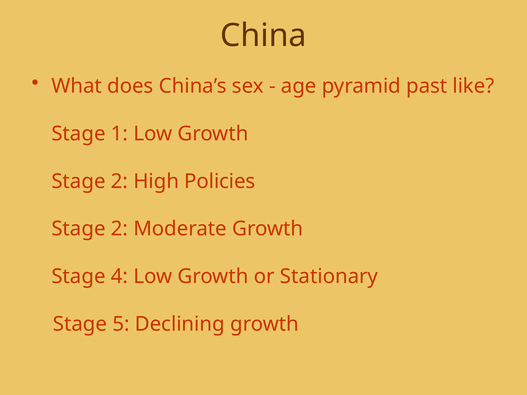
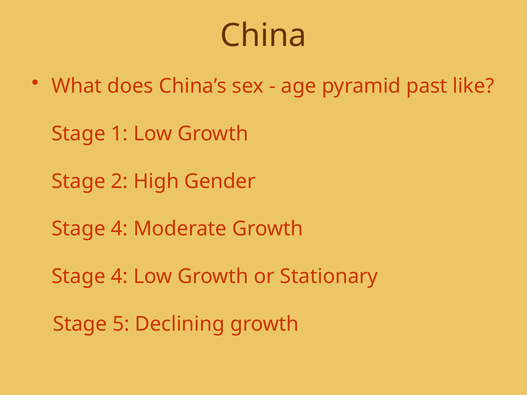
Policies: Policies -> Gender
2 at (120, 229): 2 -> 4
